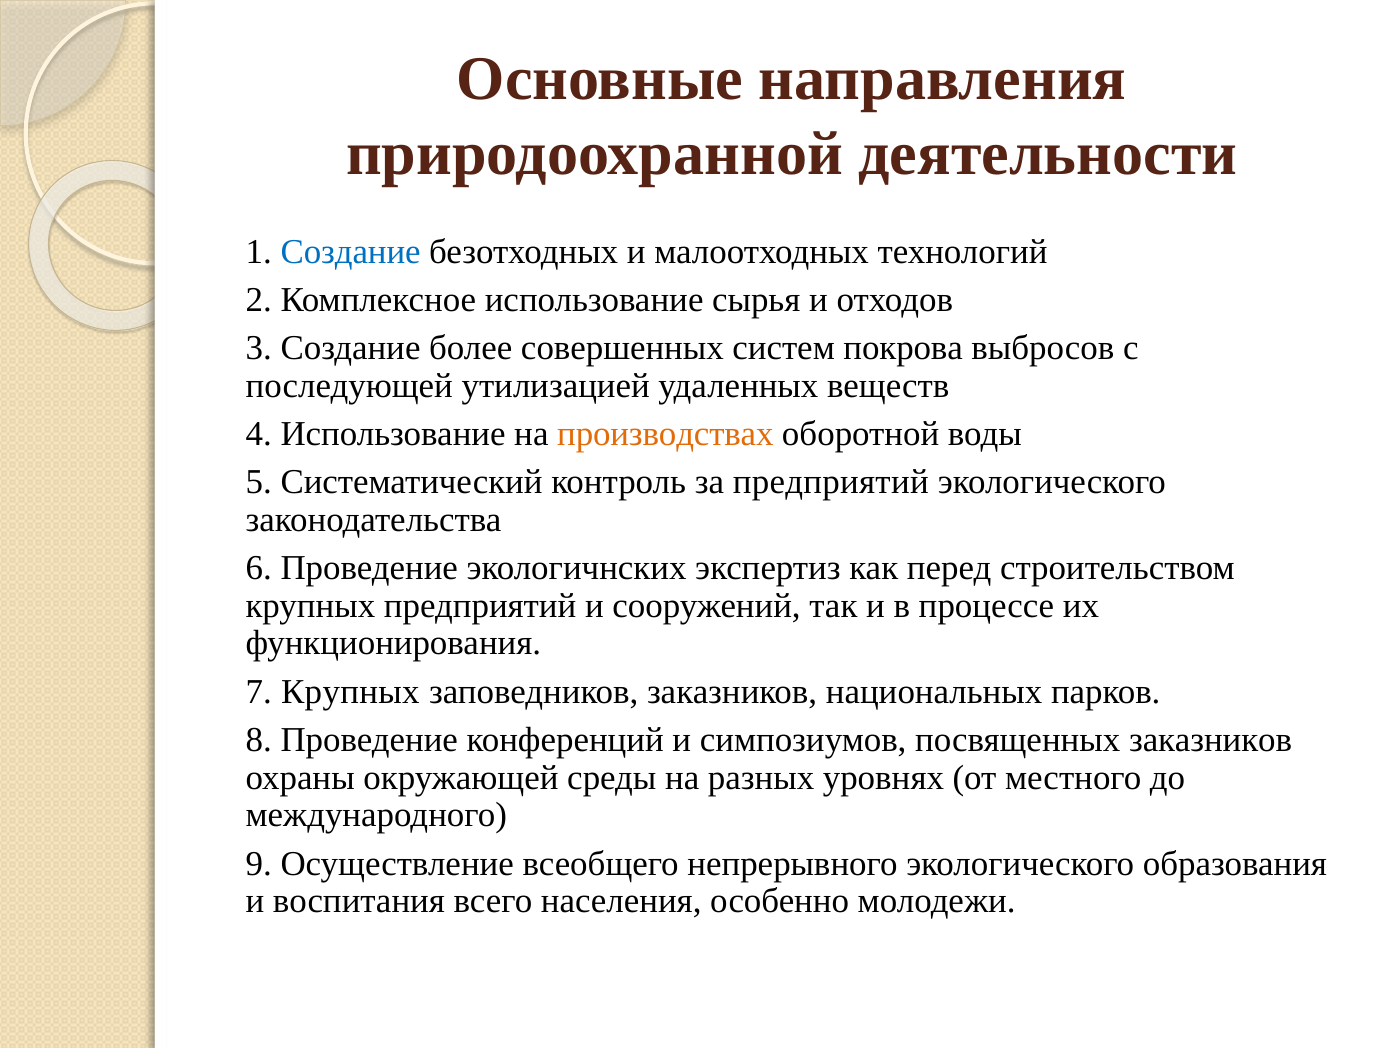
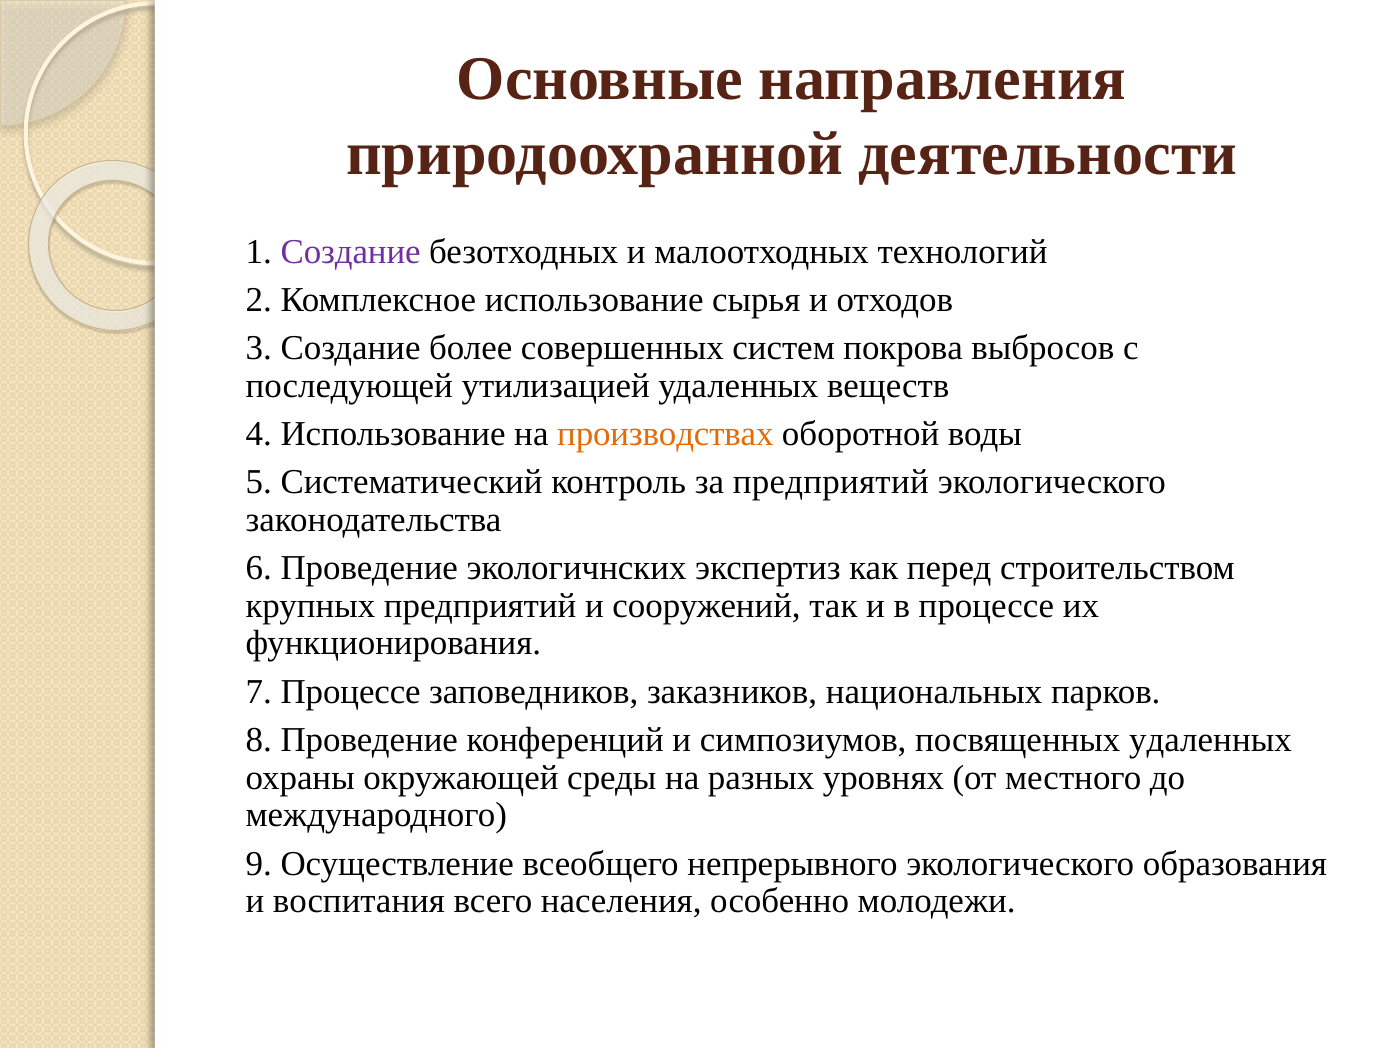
Создание at (351, 251) colour: blue -> purple
7 Крупных: Крупных -> Процессе
посвященных заказников: заказников -> удаленных
